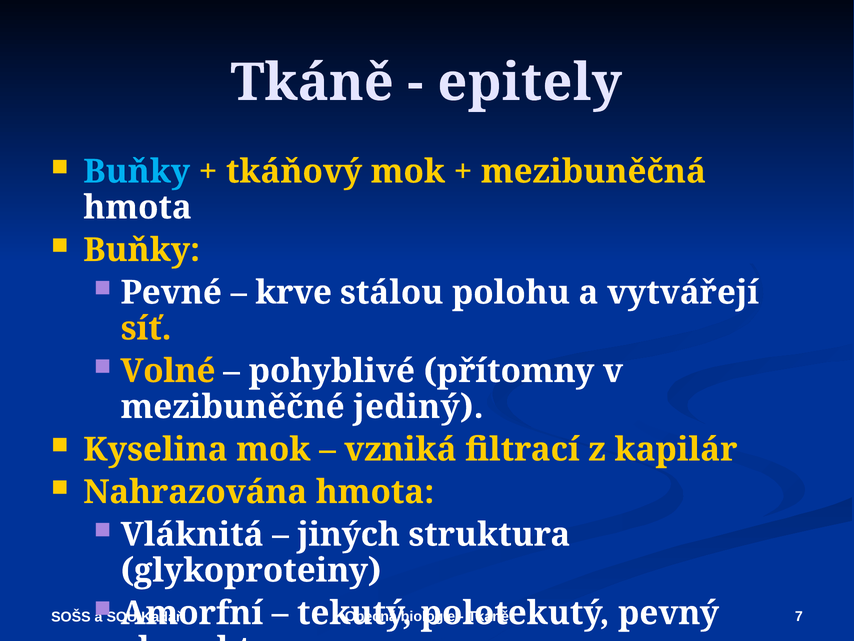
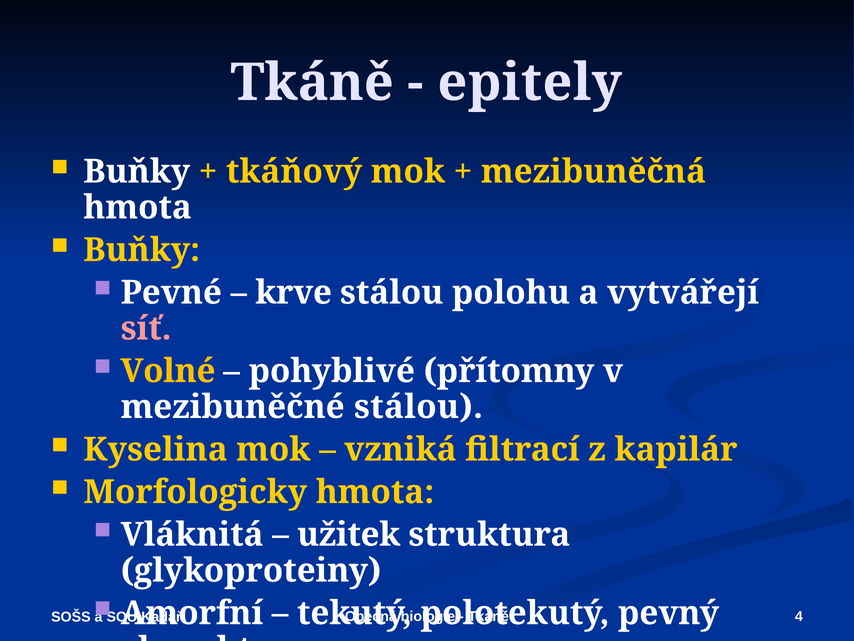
Buňky at (137, 171) colour: light blue -> white
síť colour: yellow -> pink
mezibuněčné jediný: jediný -> stálou
Nahrazována: Nahrazována -> Morfologicky
jiných: jiných -> užitek
7: 7 -> 4
